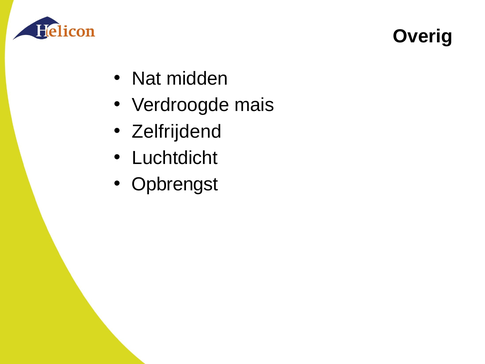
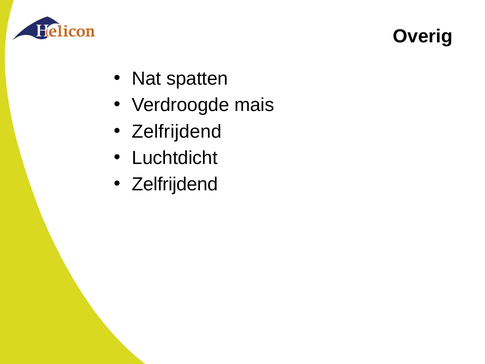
midden: midden -> spatten
Opbrengst at (175, 184): Opbrengst -> Zelfrijdend
